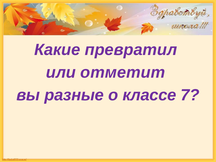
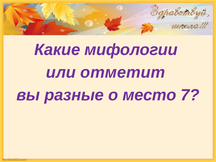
превратил: превратил -> мифологии
классе: классе -> место
